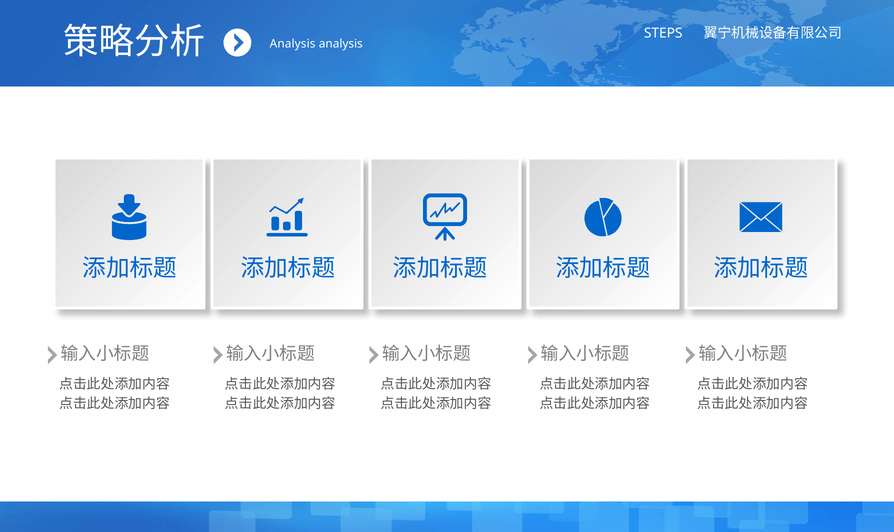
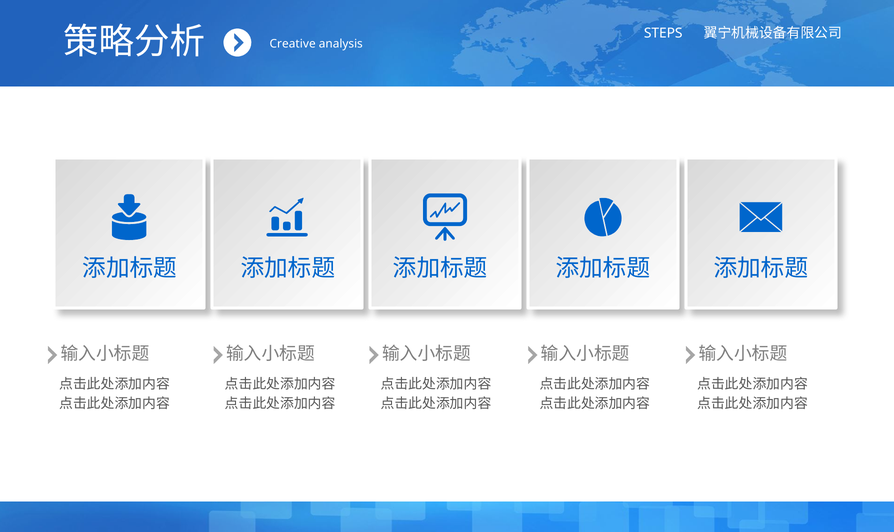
Analysis at (293, 44): Analysis -> Creative
